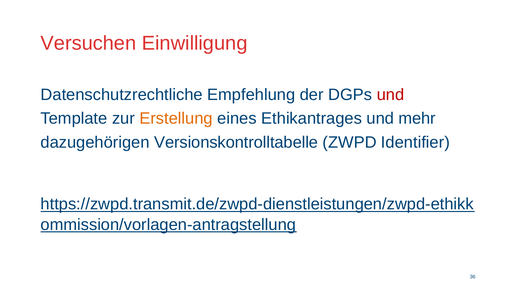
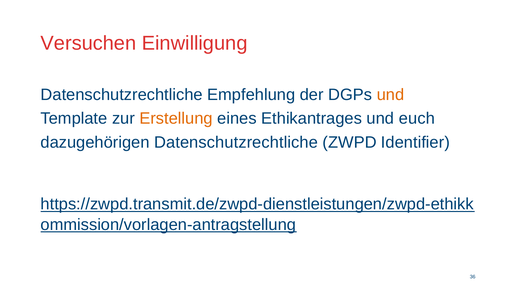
und at (390, 95) colour: red -> orange
mehr: mehr -> euch
dazugehörigen Versionskontrolltabelle: Versionskontrolltabelle -> Datenschutzrechtliche
